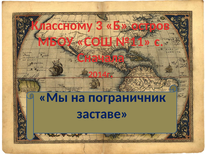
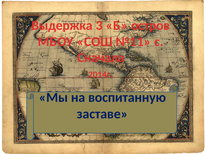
Классному: Классному -> Выдержка
пограничник: пограничник -> воспитанную
